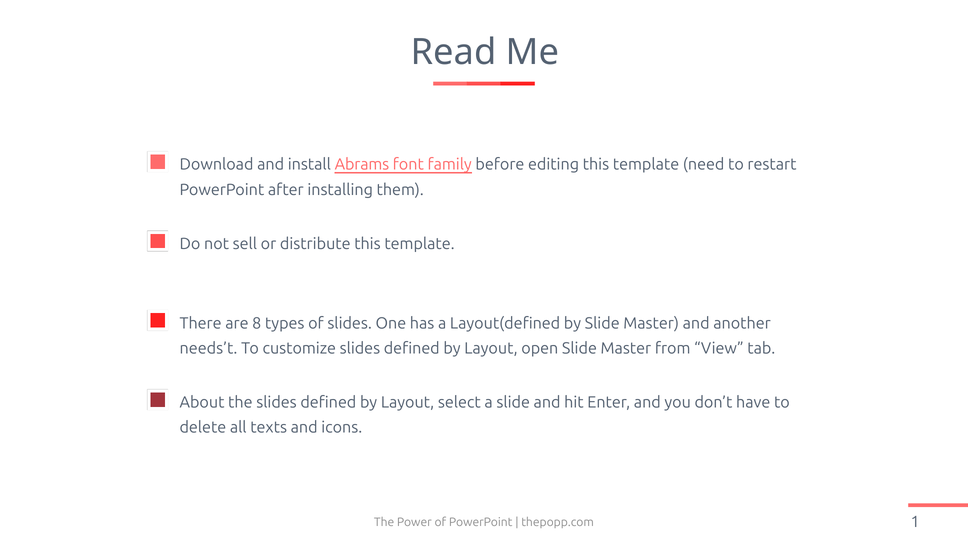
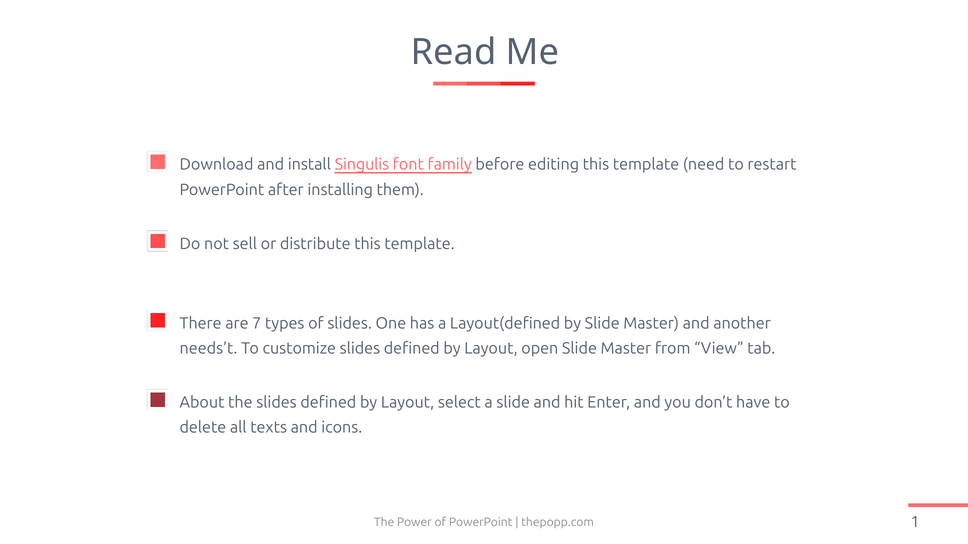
Abrams: Abrams -> Singulis
8: 8 -> 7
